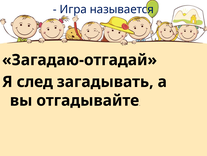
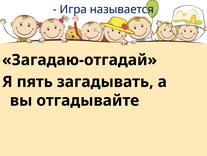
след: след -> пять
